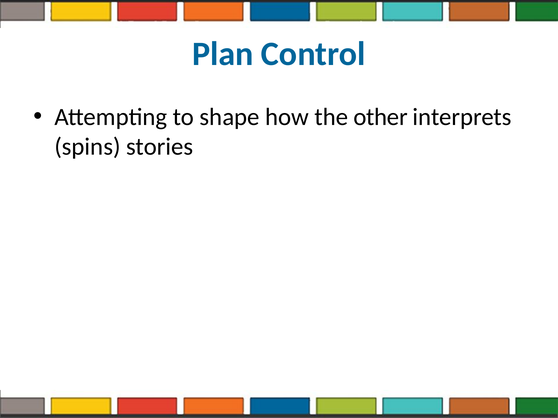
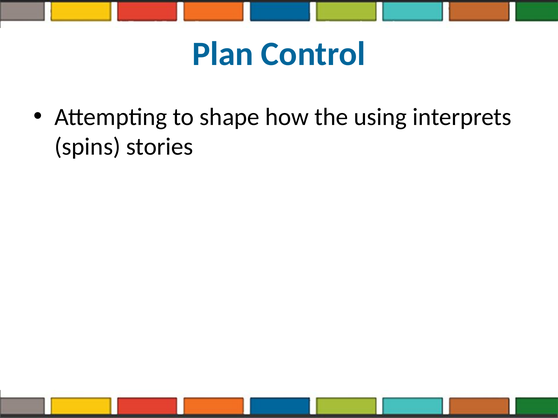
other: other -> using
